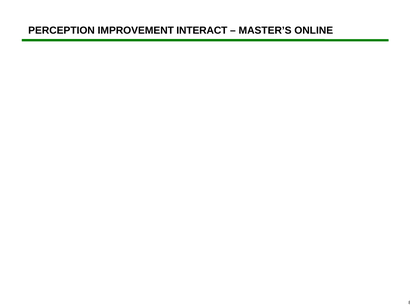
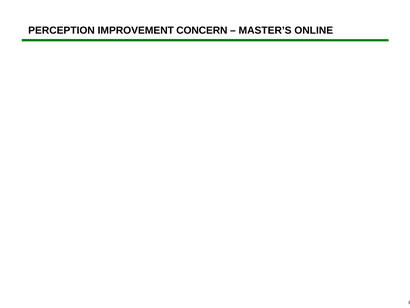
INTERACT: INTERACT -> CONCERN
